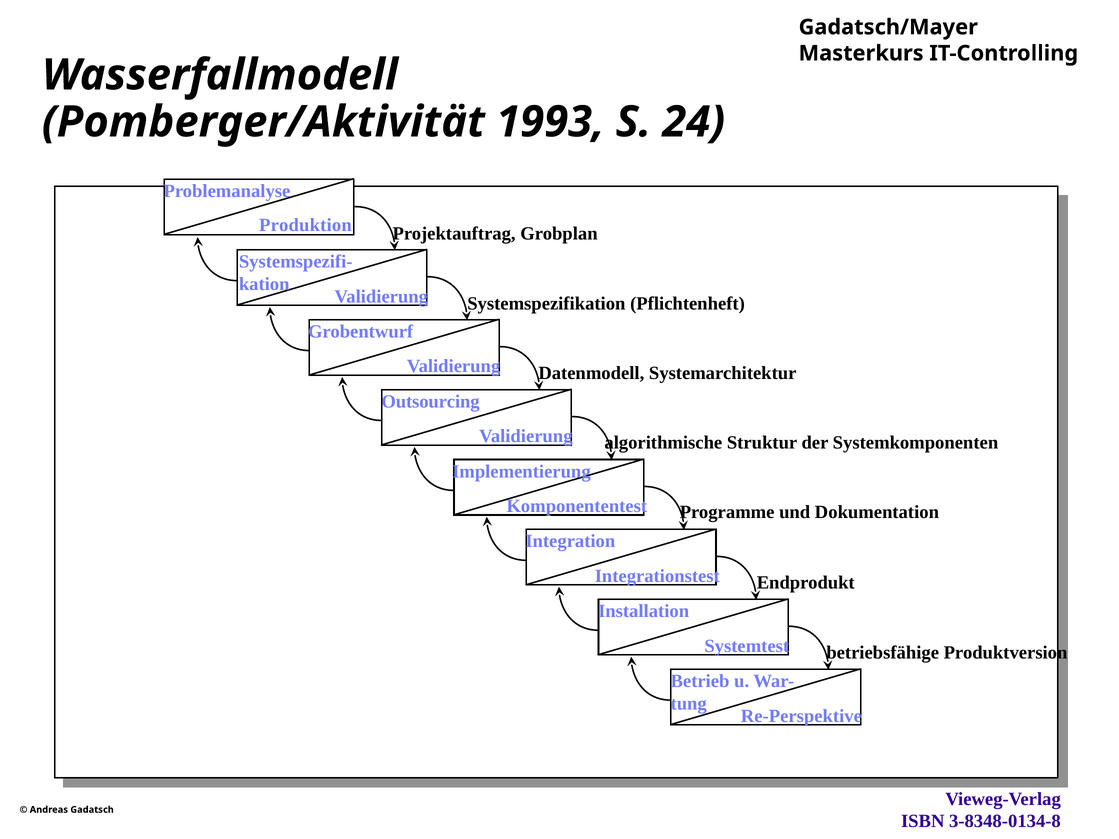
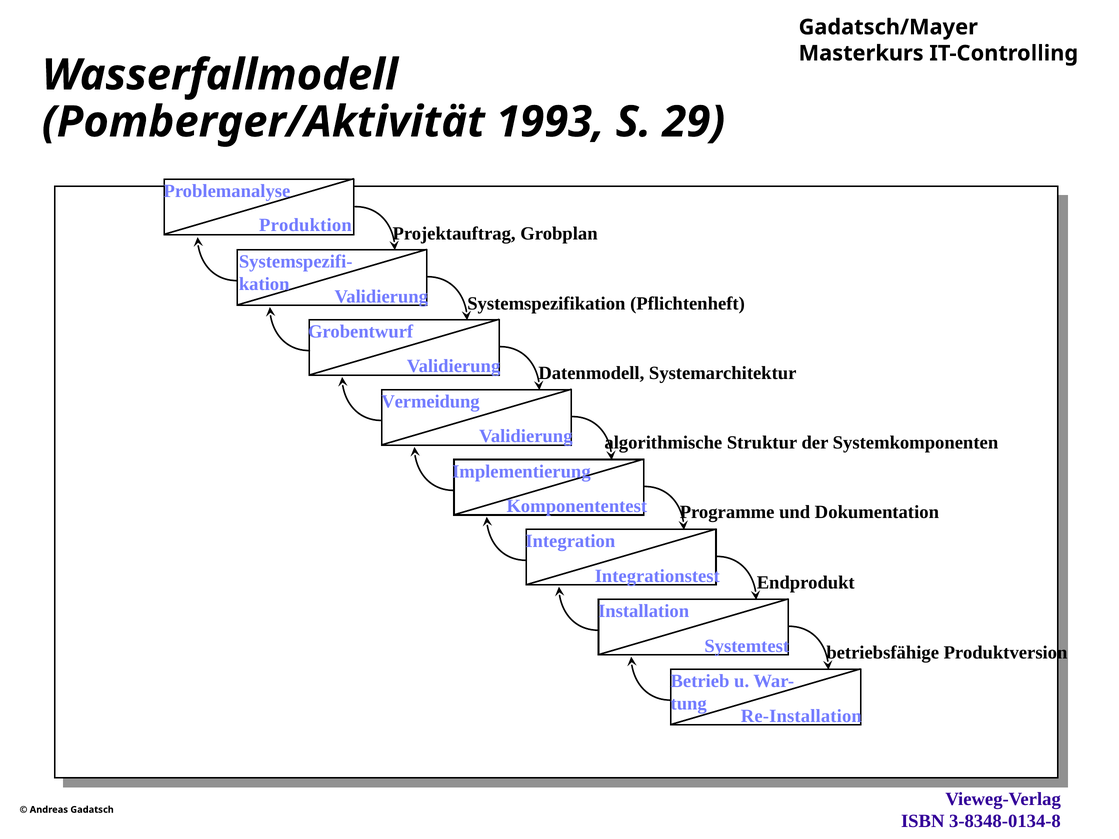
24: 24 -> 29
Outsourcing: Outsourcing -> Vermeidung
Re-Perspektive: Re-Perspektive -> Re-Installation
